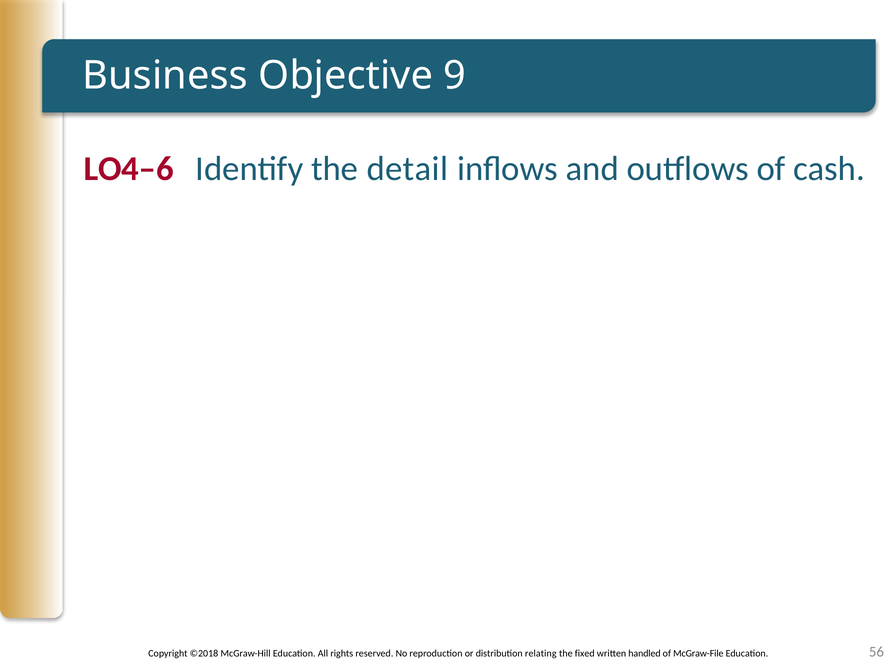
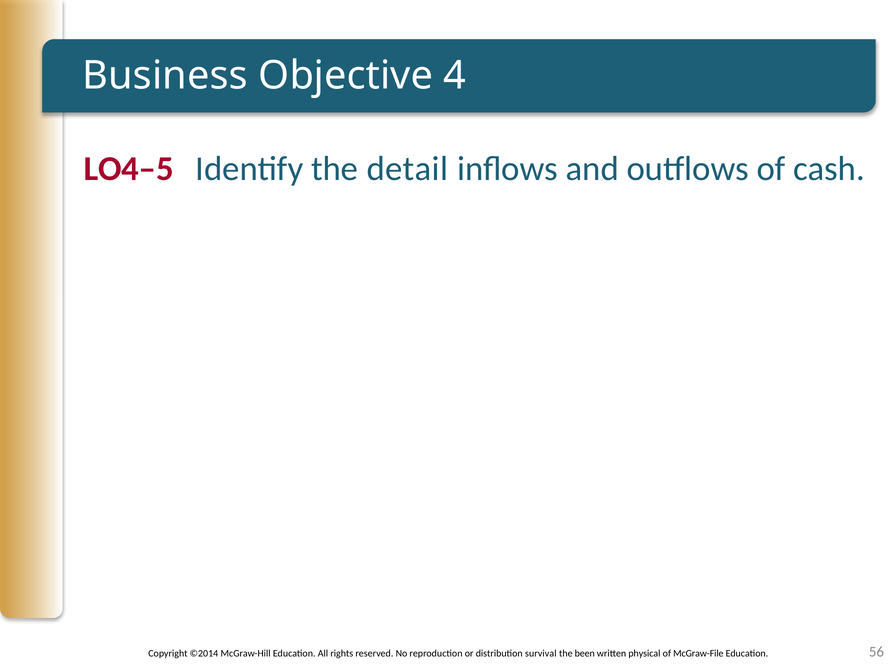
9: 9 -> 4
LO4–6: LO4–6 -> LO4–5
©2018: ©2018 -> ©2014
relating: relating -> survival
fixed: fixed -> been
handled: handled -> physical
